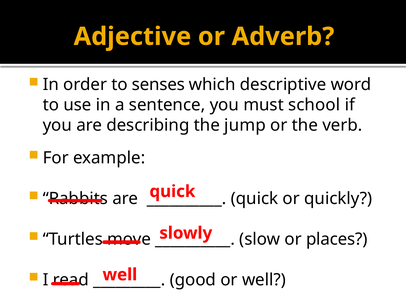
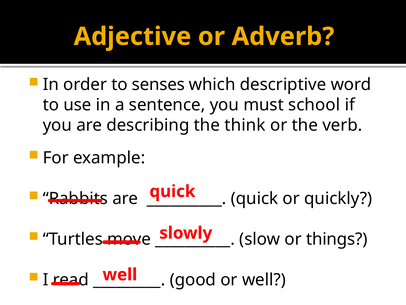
jump: jump -> think
places: places -> things
